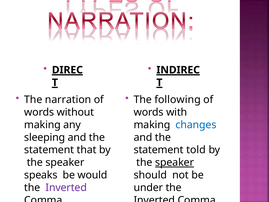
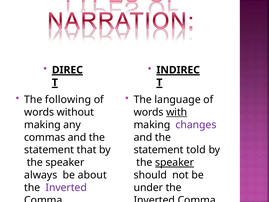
narration: narration -> following
following: following -> language
with underline: none -> present
changes colour: blue -> purple
sleeping: sleeping -> commas
speaks: speaks -> always
would: would -> about
